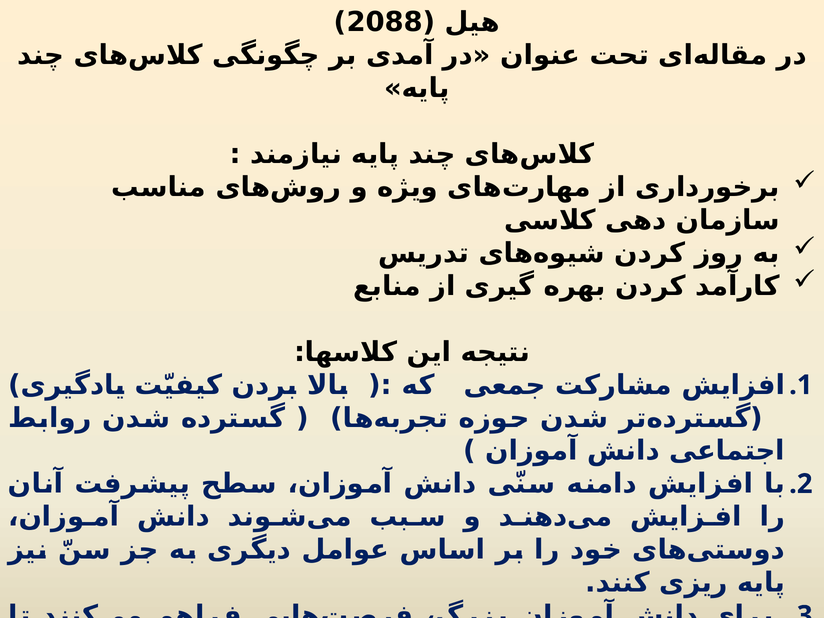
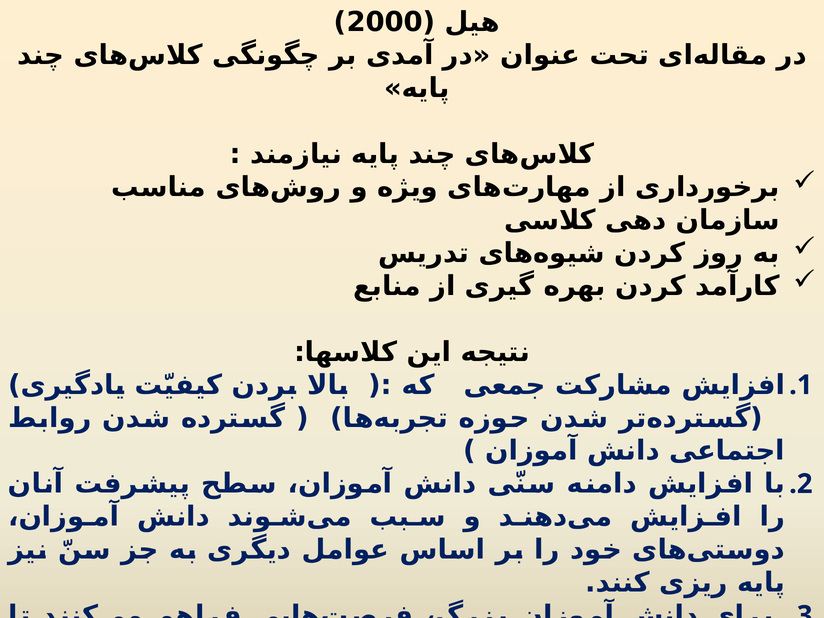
2088: 2088 -> 2000
